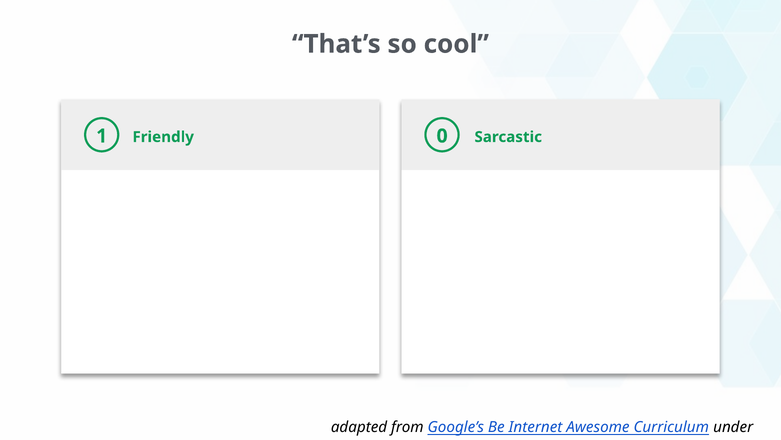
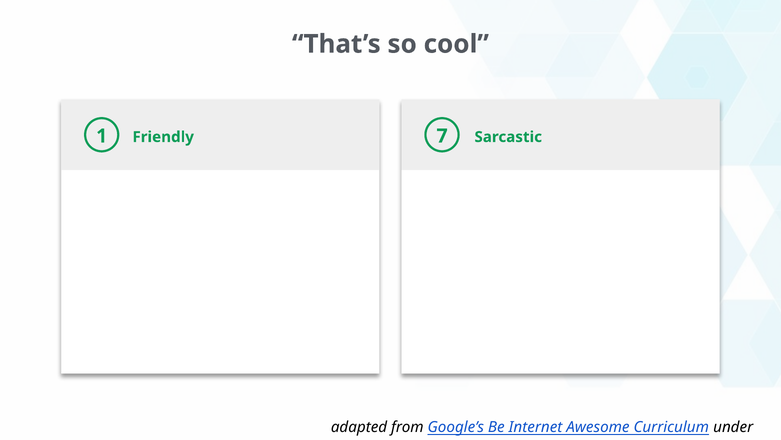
0: 0 -> 7
